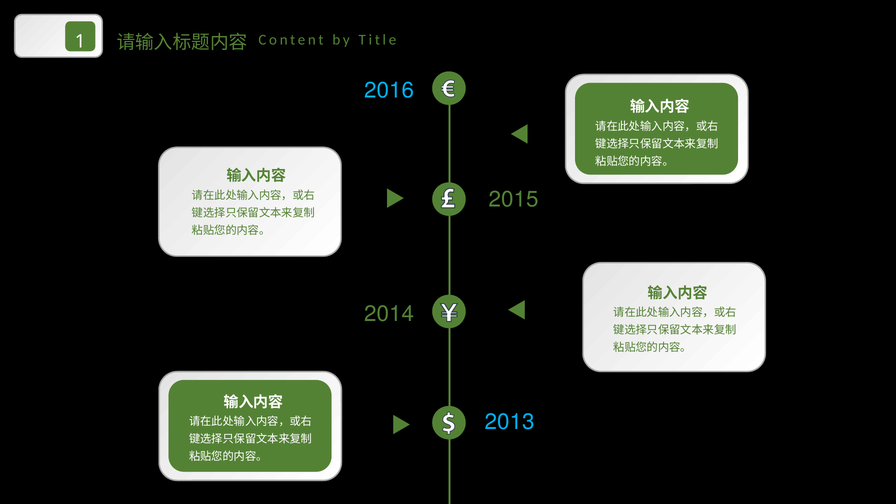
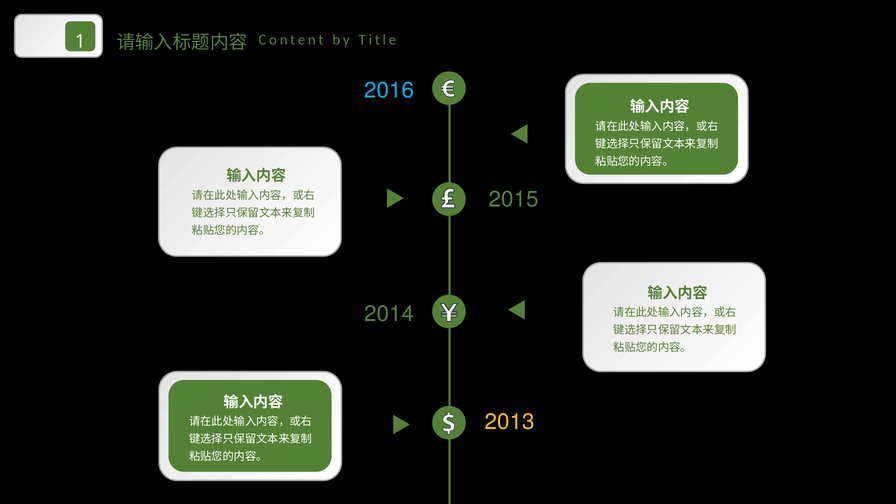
2013 colour: light blue -> yellow
